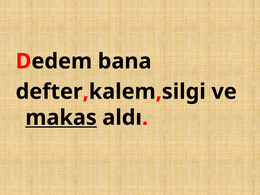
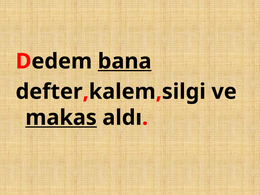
bana underline: none -> present
